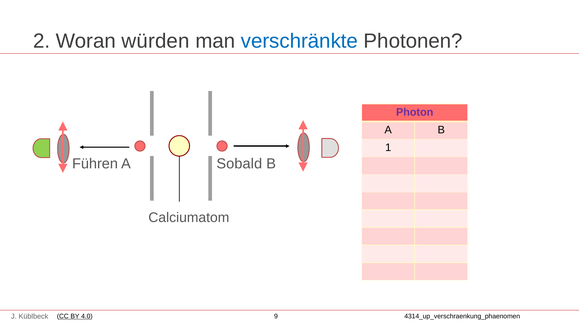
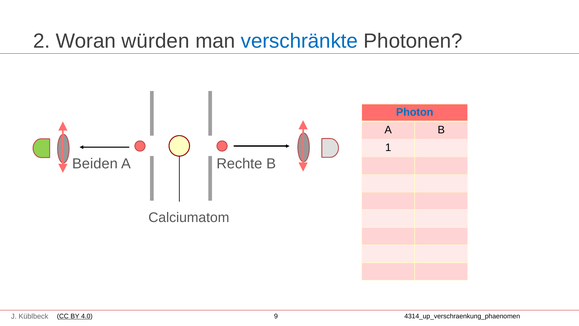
Photon colour: purple -> blue
Führen: Führen -> Beiden
Sobald: Sobald -> Rechte
